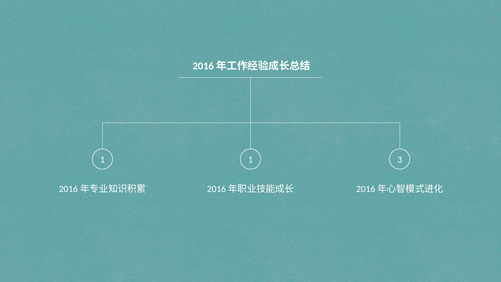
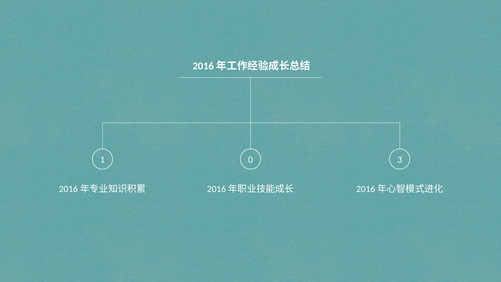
1 1: 1 -> 0
